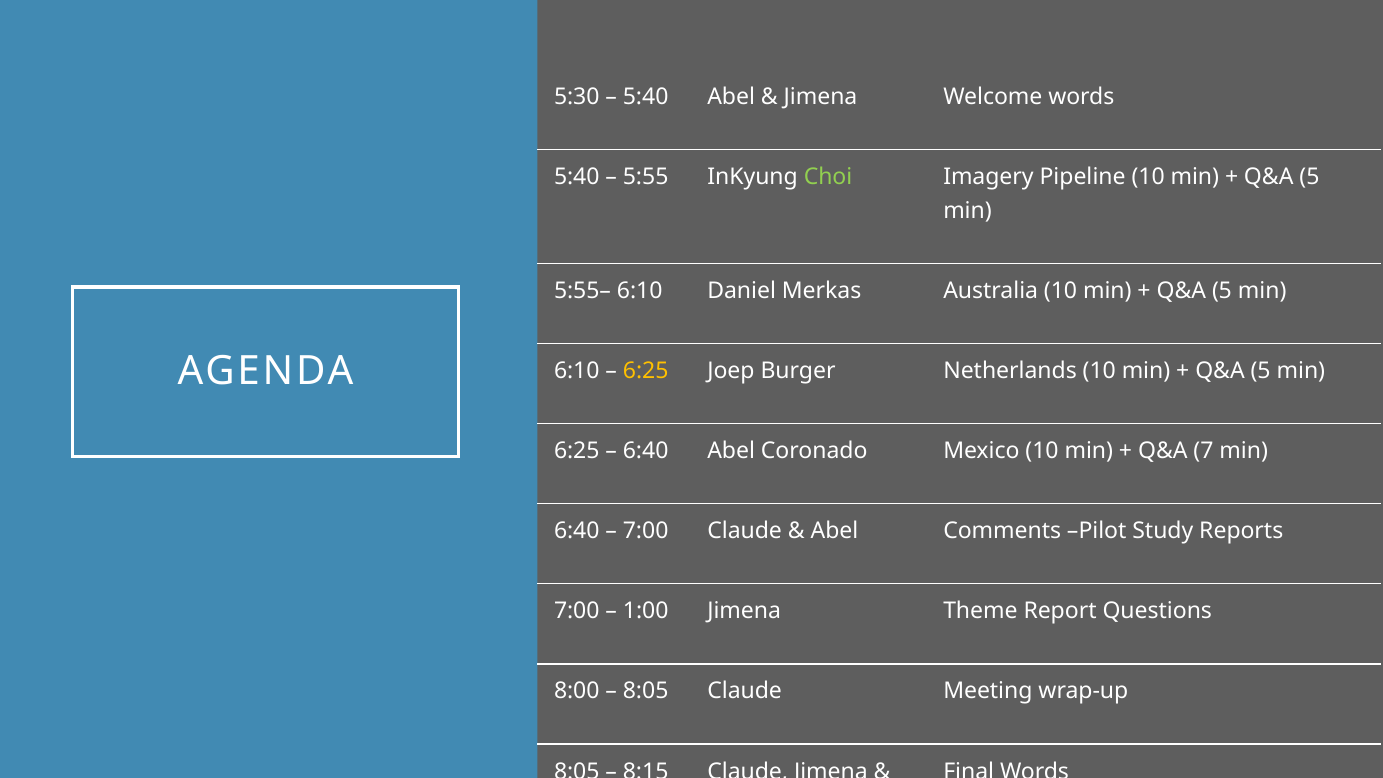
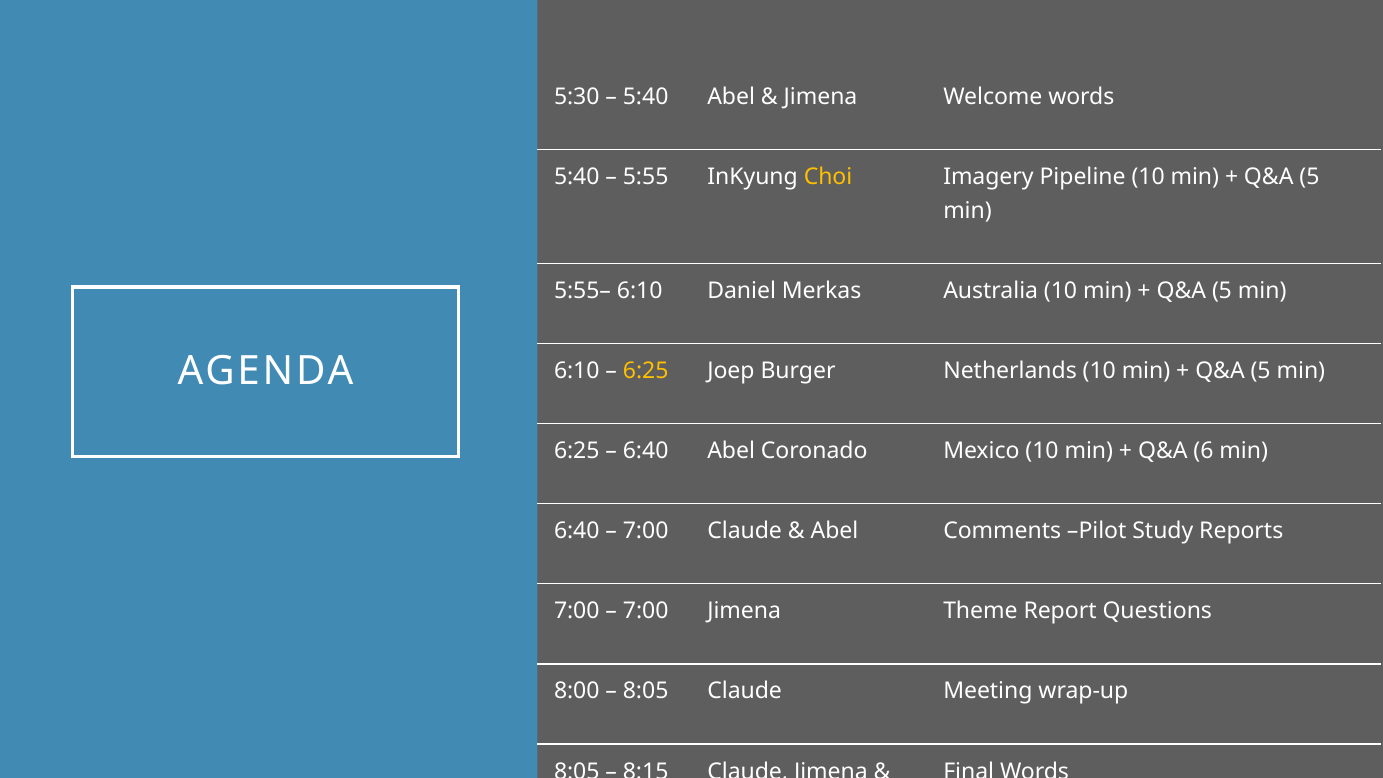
Choi colour: light green -> yellow
7: 7 -> 6
1:00 at (646, 611): 1:00 -> 7:00
